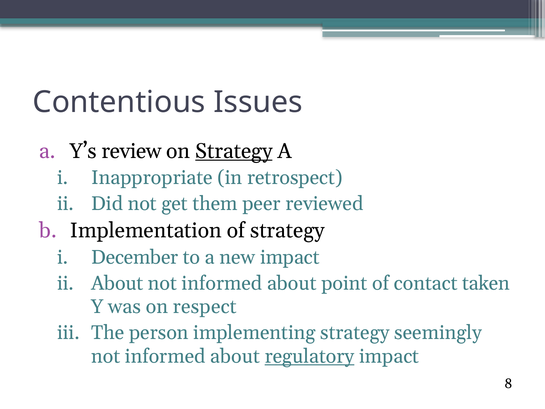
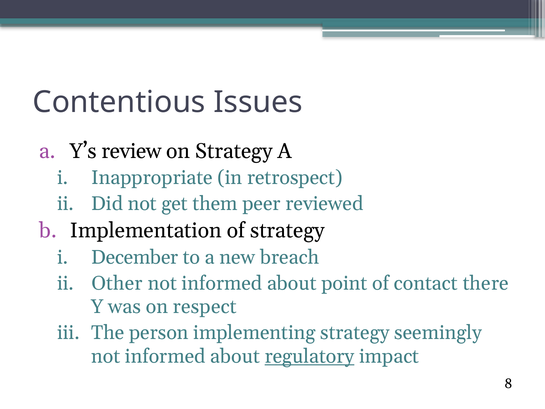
Strategy at (234, 151) underline: present -> none
new impact: impact -> breach
About at (117, 283): About -> Other
taken: taken -> there
